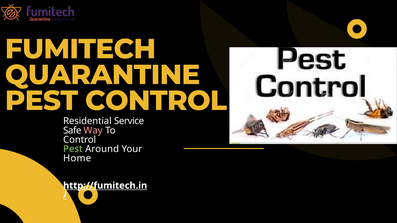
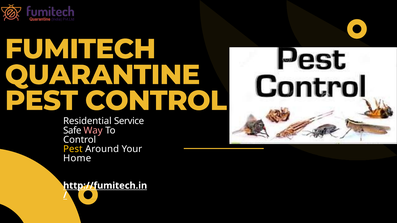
Pest colour: light green -> yellow
